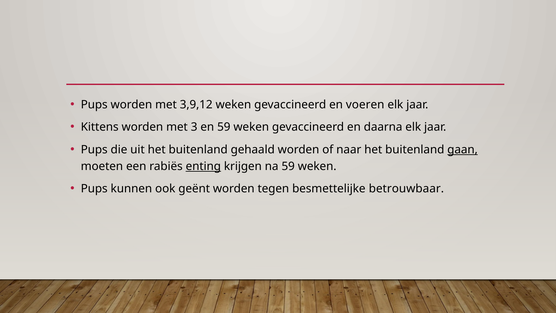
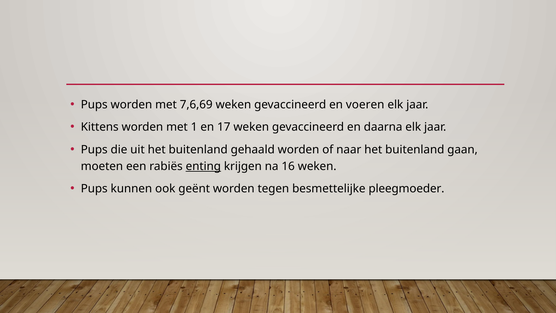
3,9,12: 3,9,12 -> 7,6,69
3: 3 -> 1
en 59: 59 -> 17
gaan underline: present -> none
na 59: 59 -> 16
betrouwbaar: betrouwbaar -> pleegmoeder
